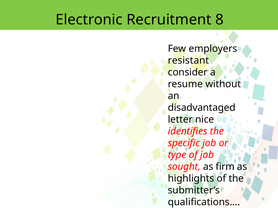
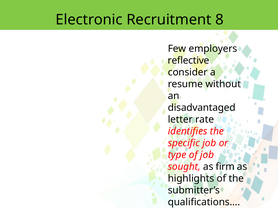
resistant: resistant -> reflective
nice: nice -> rate
